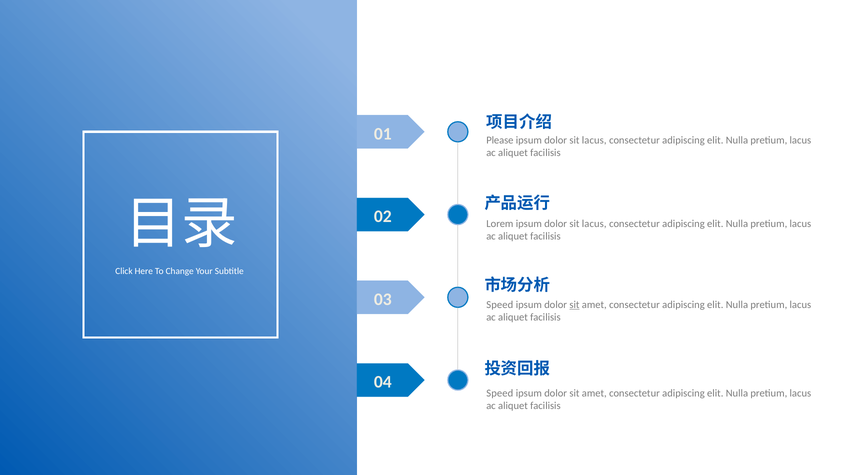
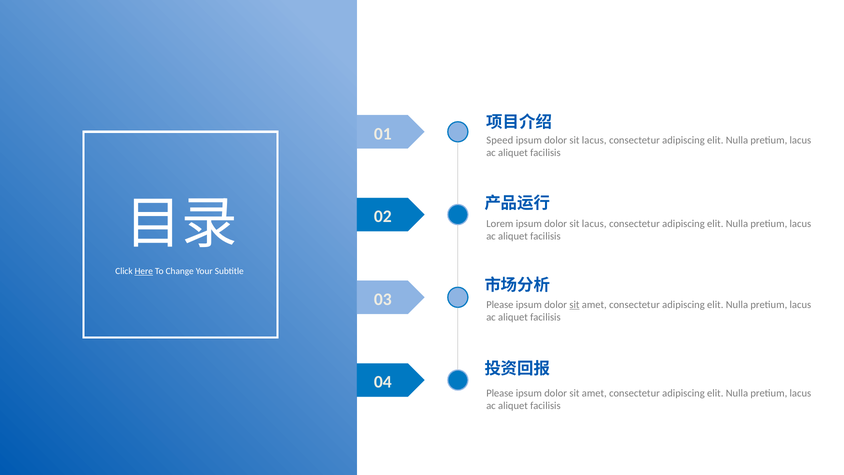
Please: Please -> Speed
Here underline: none -> present
Speed at (500, 305): Speed -> Please
Speed at (500, 393): Speed -> Please
